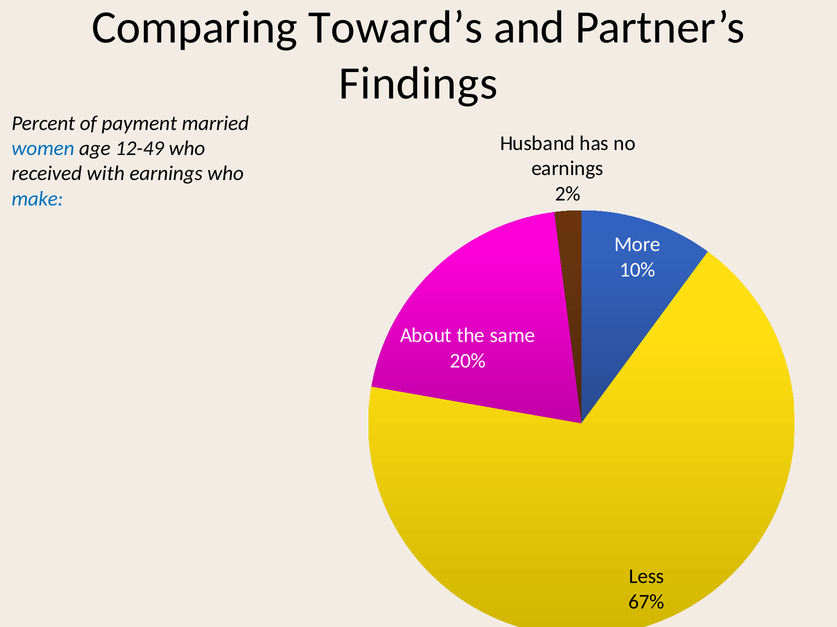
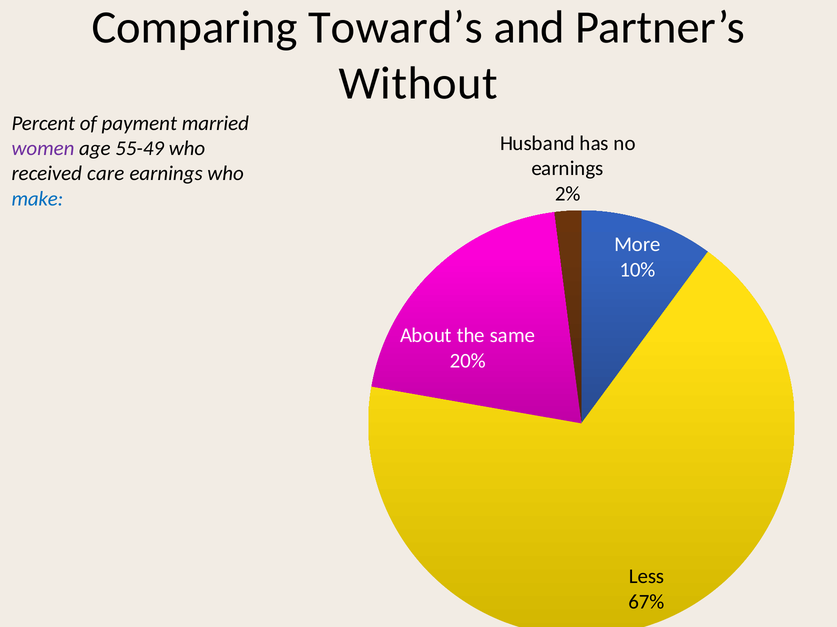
Findings: Findings -> Without
women colour: blue -> purple
12-49: 12-49 -> 55-49
with: with -> care
